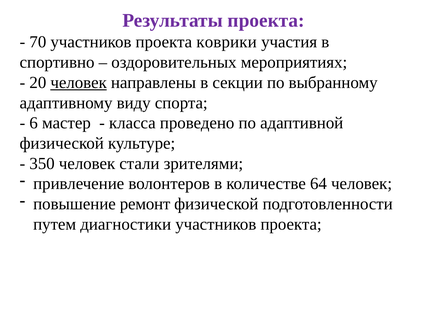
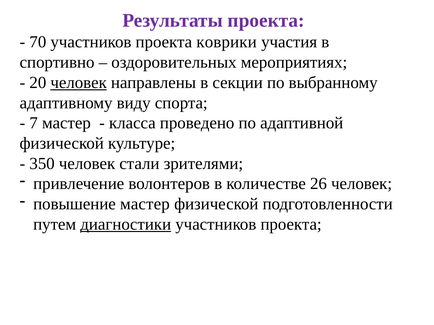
6: 6 -> 7
64: 64 -> 26
повышение ремонт: ремонт -> мастер
диагностики underline: none -> present
